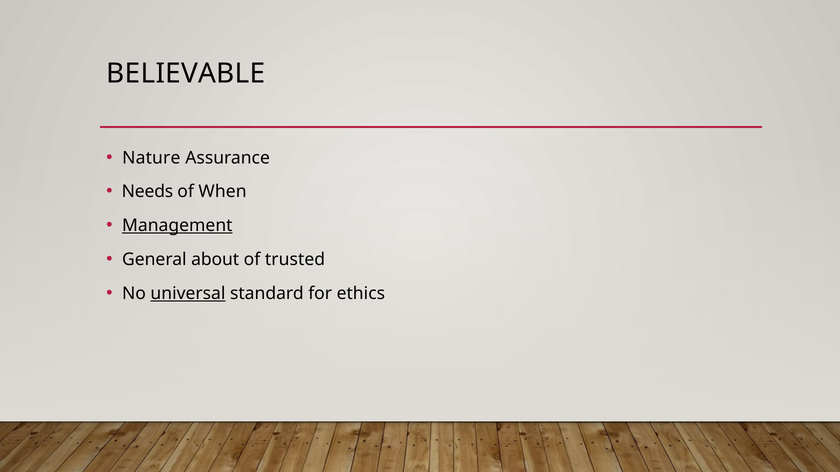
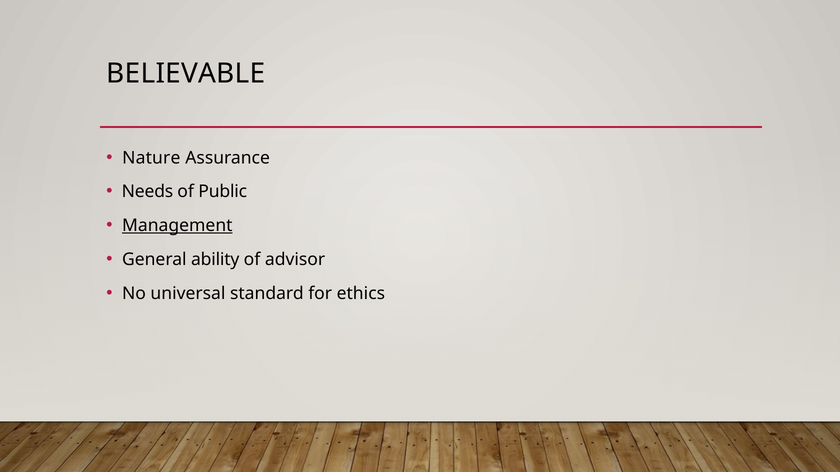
When: When -> Public
about: about -> ability
trusted: trusted -> advisor
universal underline: present -> none
